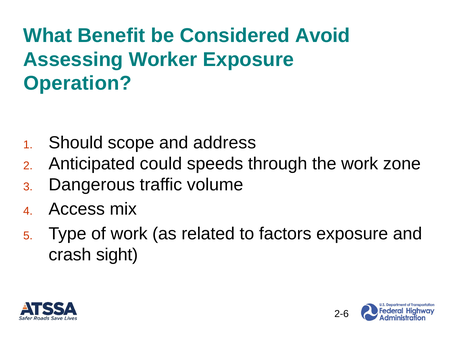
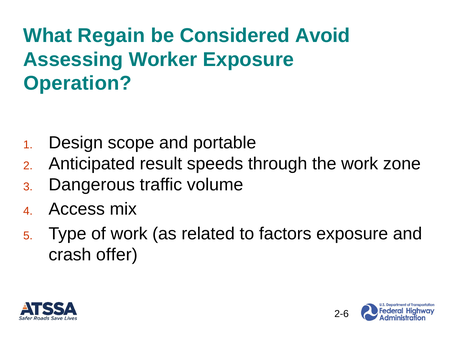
Benefit: Benefit -> Regain
Should: Should -> Design
address: address -> portable
could: could -> result
sight: sight -> offer
